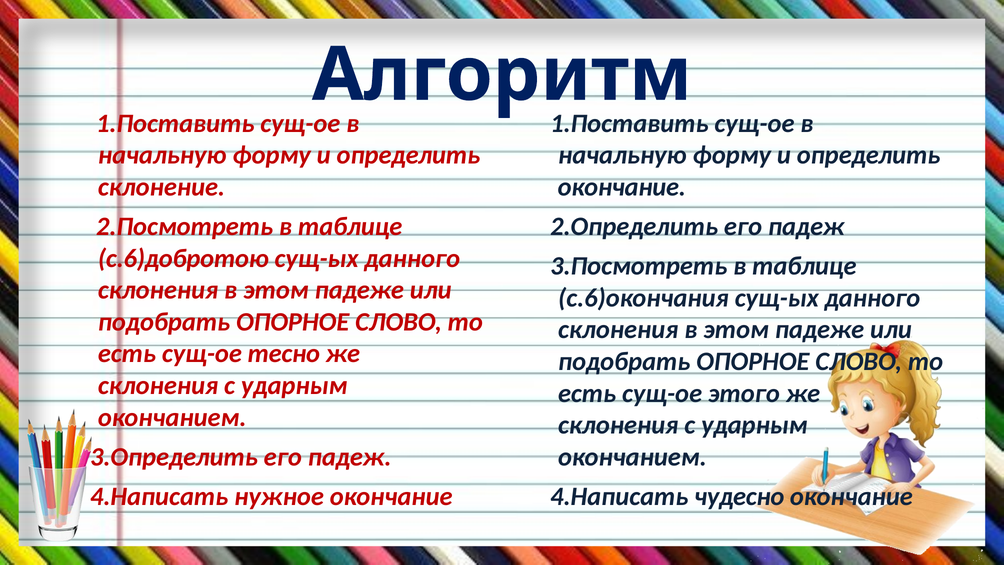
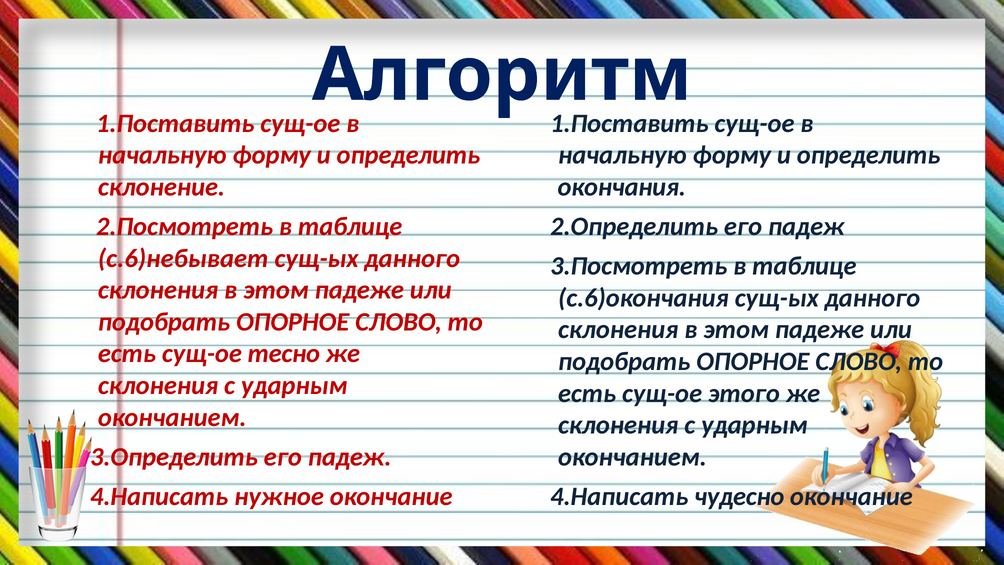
окончание at (622, 187): окончание -> окончания
с.6)добротою: с.6)добротою -> с.6)небывает
